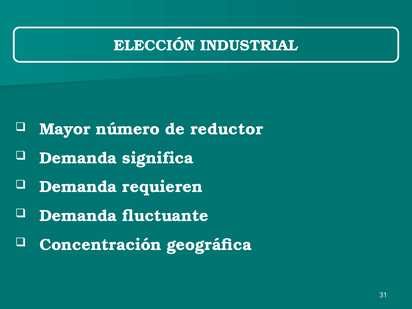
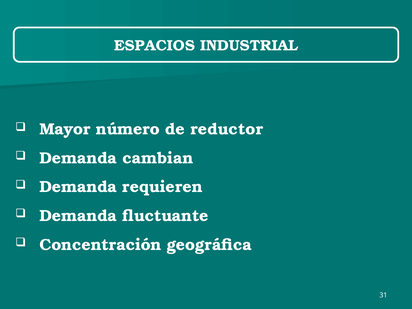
ELECCIÓN: ELECCIÓN -> ESPACIOS
significa: significa -> cambian
